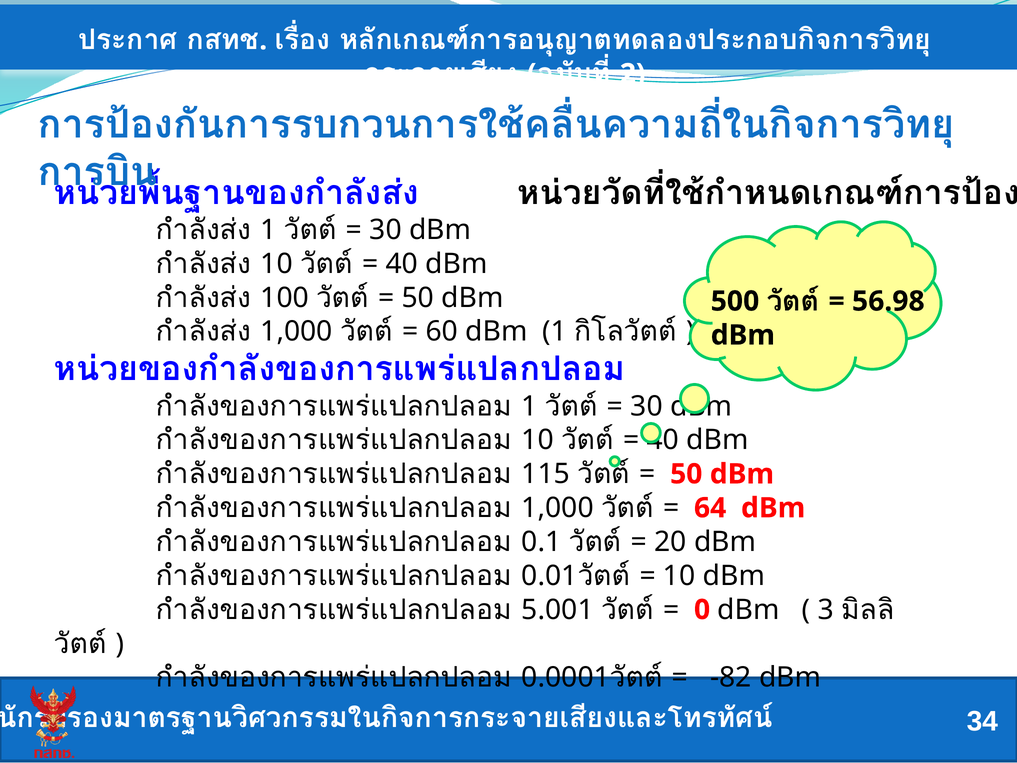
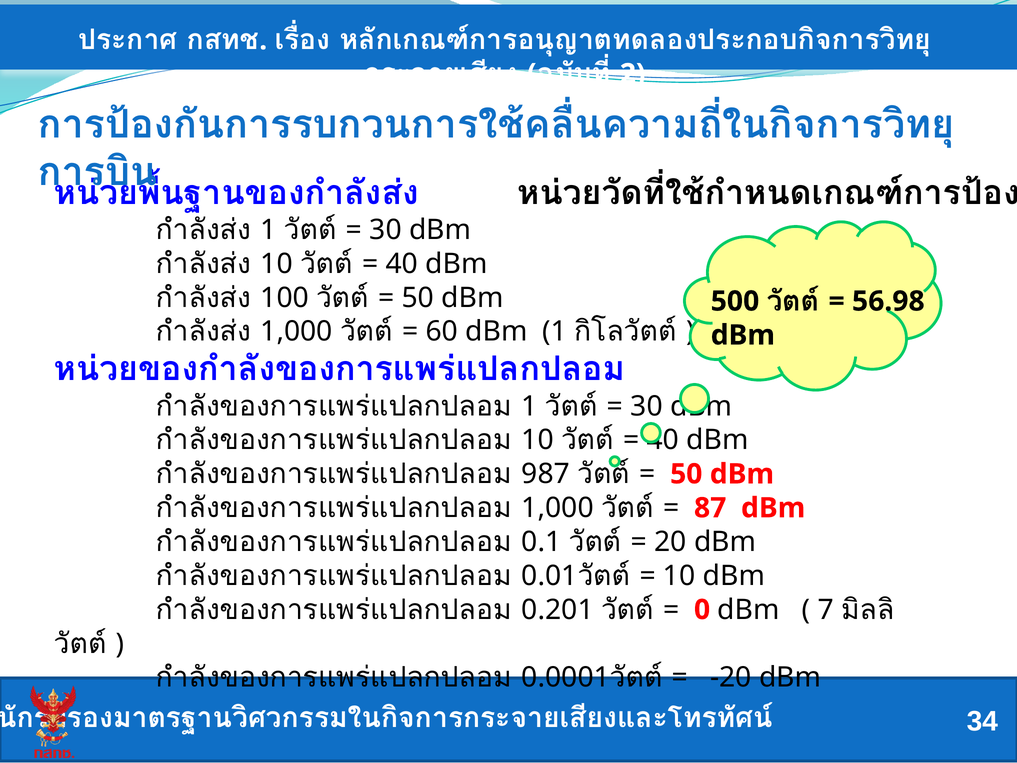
115: 115 -> 987
64: 64 -> 87
5.001: 5.001 -> 0.201
3: 3 -> 7
-82: -82 -> -20
